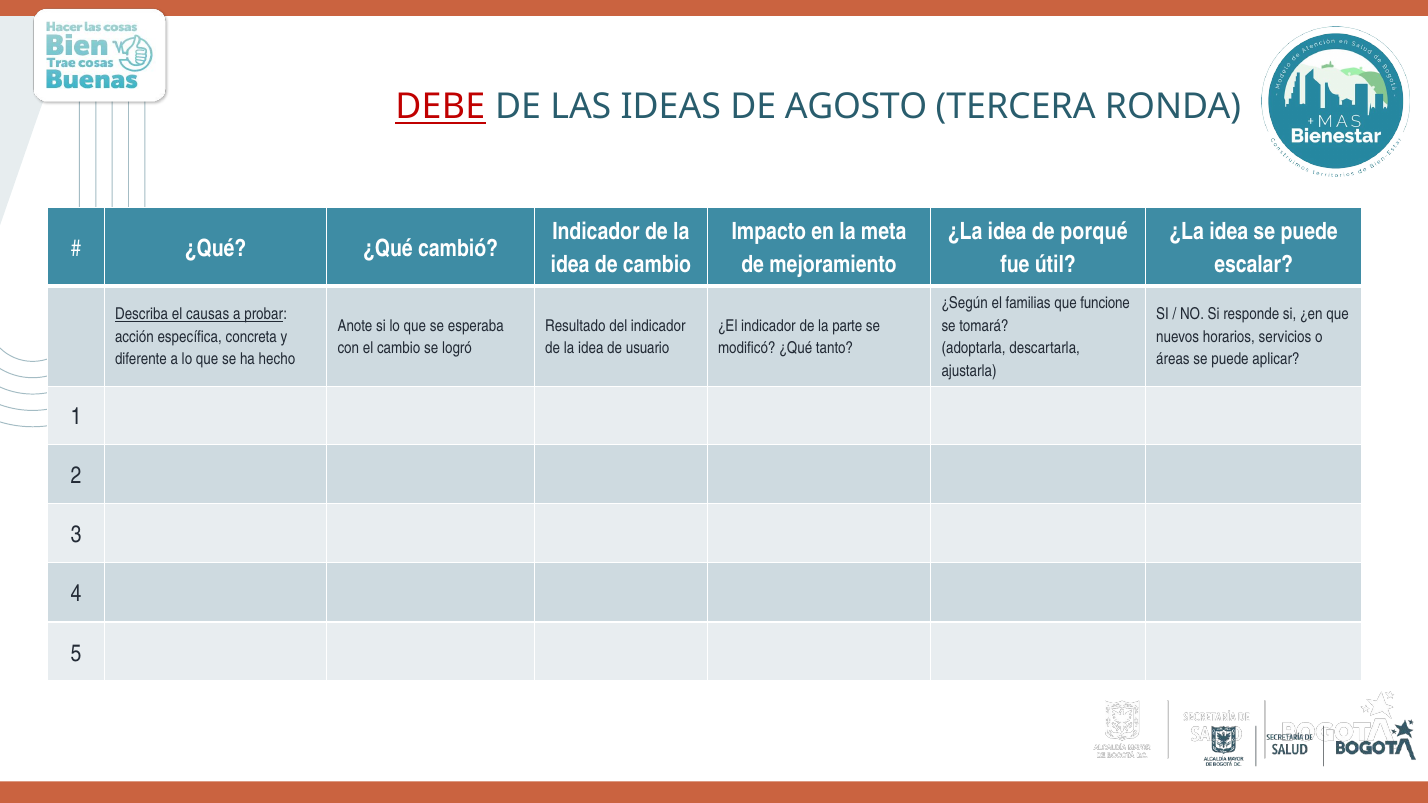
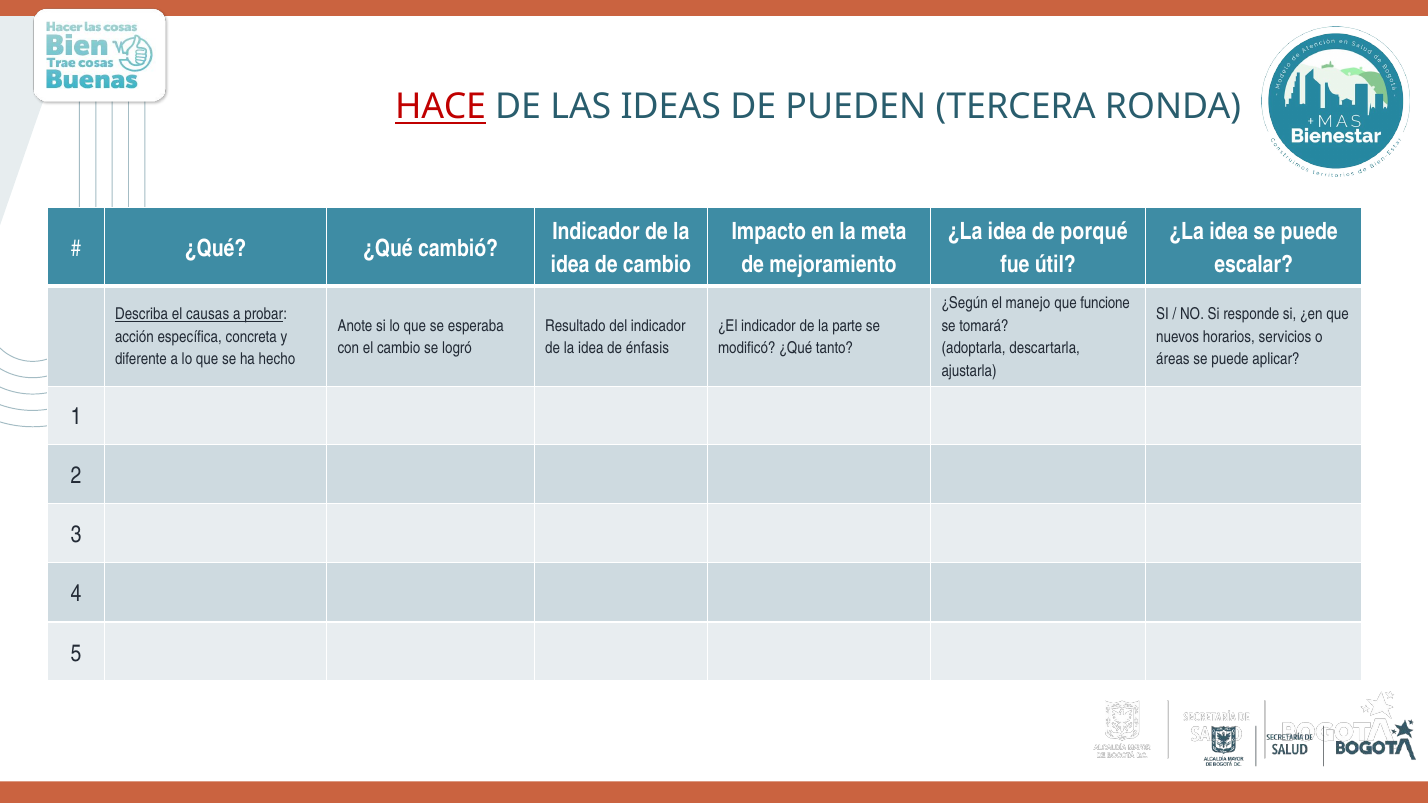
DEBE: DEBE -> HACE
AGOSTO: AGOSTO -> PUEDEN
familias: familias -> manejo
usuario: usuario -> énfasis
